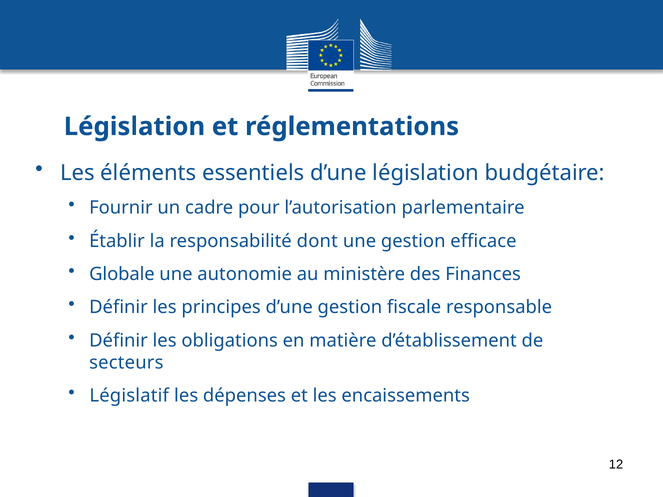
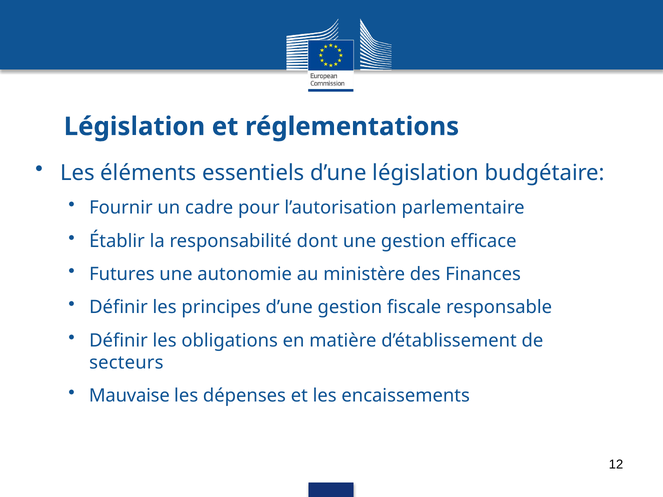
Globale: Globale -> Futures
Législatif: Législatif -> Mauvaise
